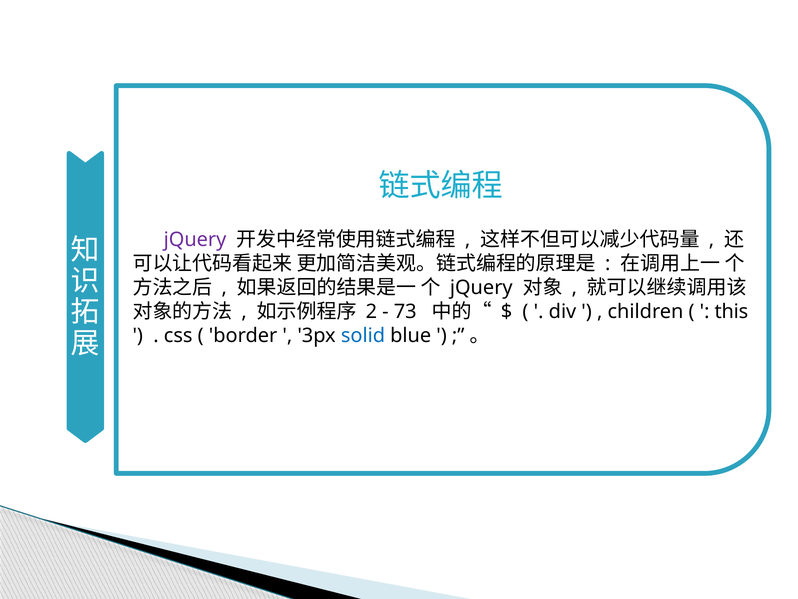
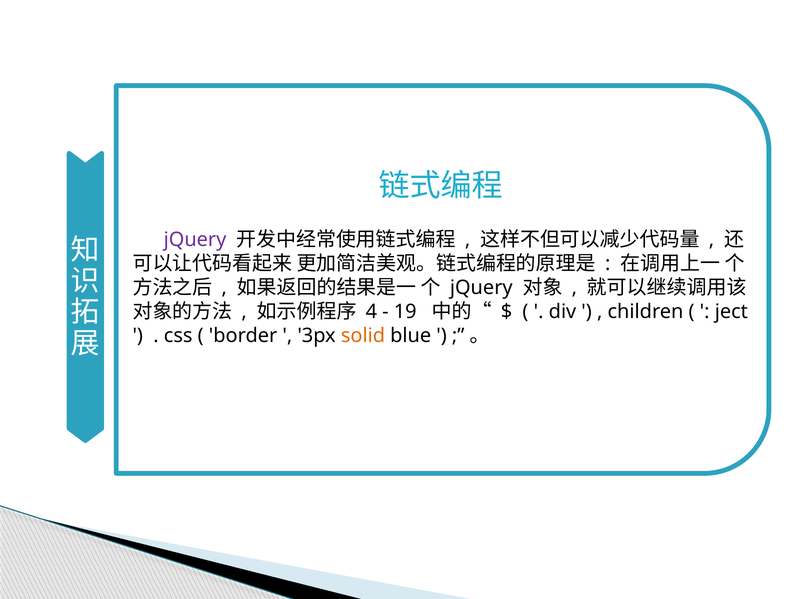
2: 2 -> 4
73: 73 -> 19
this: this -> ject
solid colour: blue -> orange
